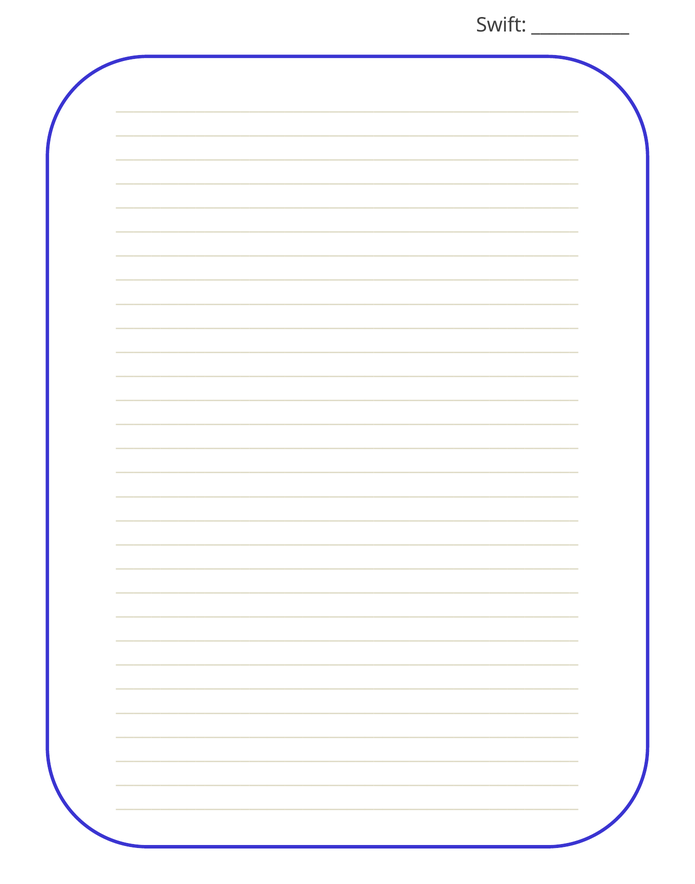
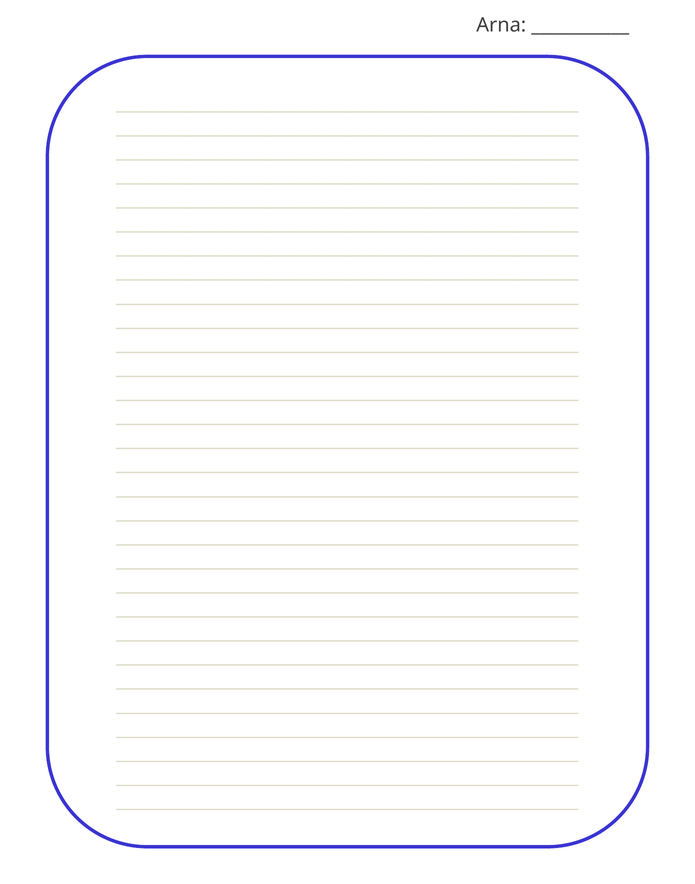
Swift: Swift -> Arna
